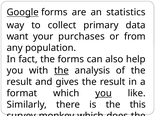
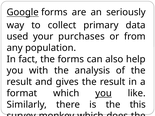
statistics: statistics -> seriously
want: want -> used
the at (61, 71) underline: present -> none
